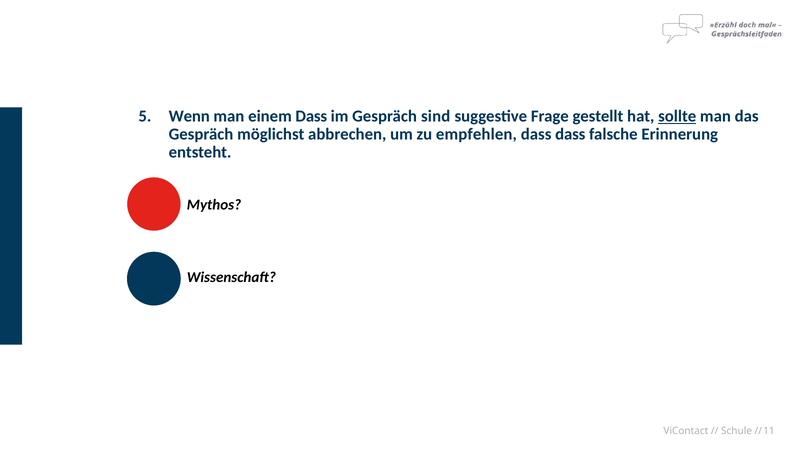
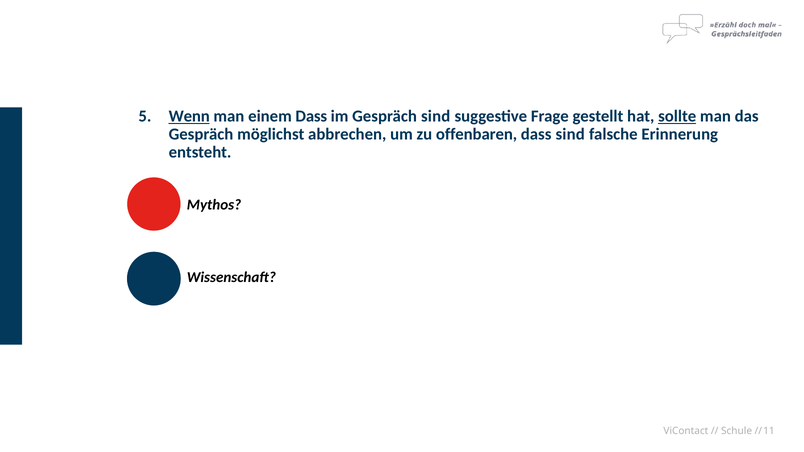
Wenn underline: none -> present
empfehlen: empfehlen -> offenbaren
dass dass: dass -> sind
